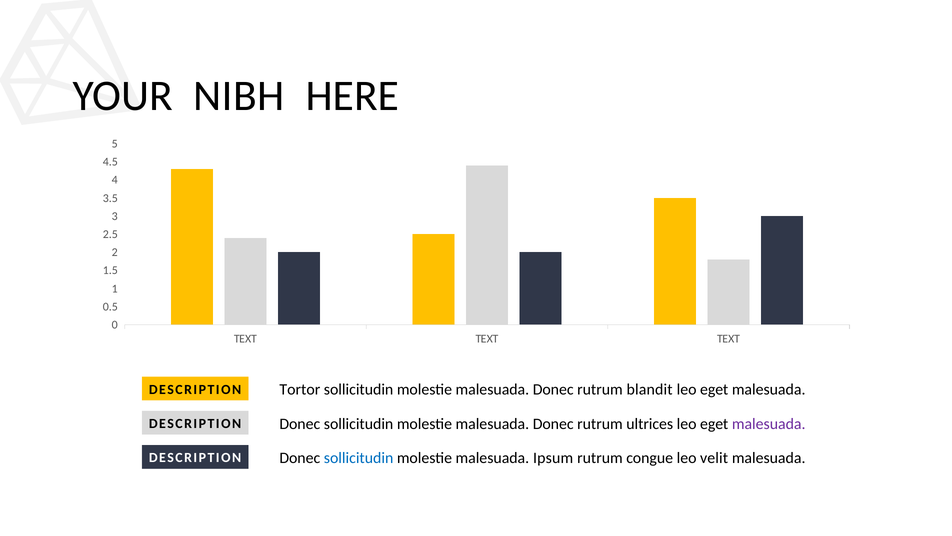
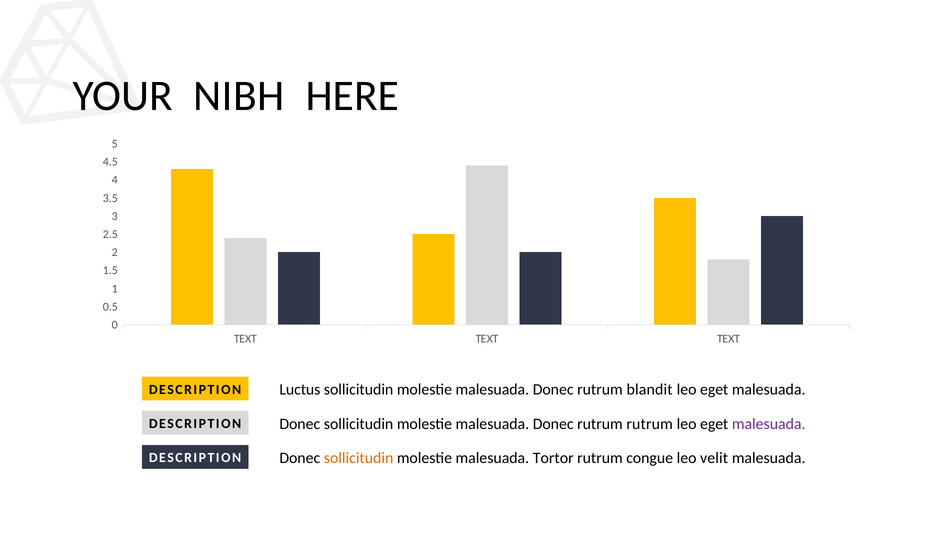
Tortor: Tortor -> Luctus
rutrum ultrices: ultrices -> rutrum
sollicitudin at (359, 458) colour: blue -> orange
Ipsum: Ipsum -> Tortor
